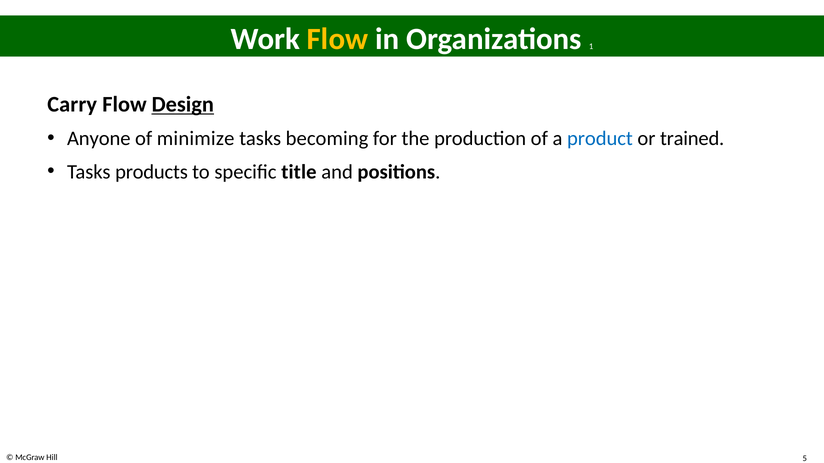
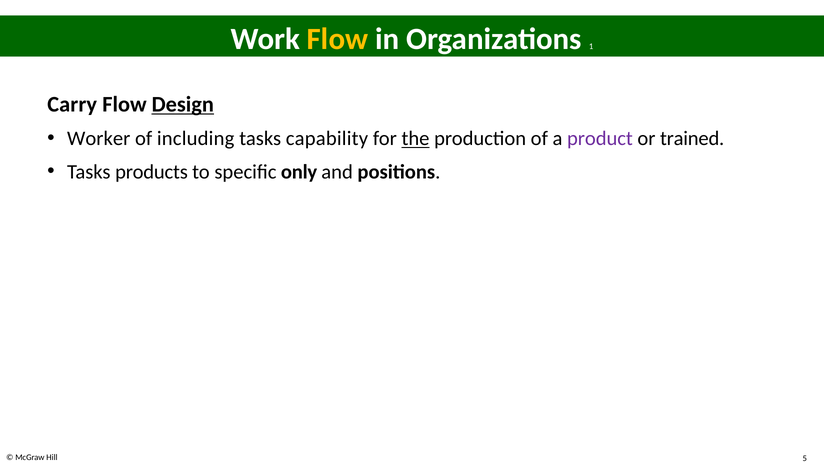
Anyone: Anyone -> Worker
minimize: minimize -> including
becoming: becoming -> capability
the underline: none -> present
product colour: blue -> purple
title: title -> only
